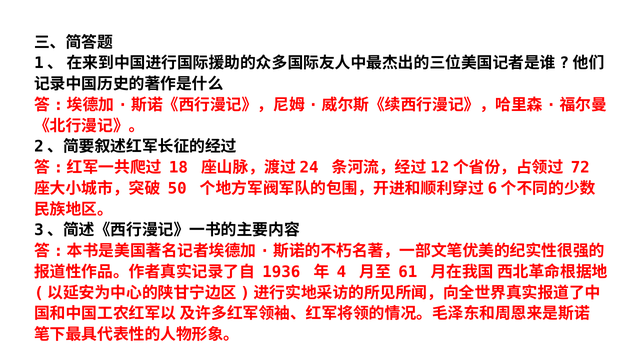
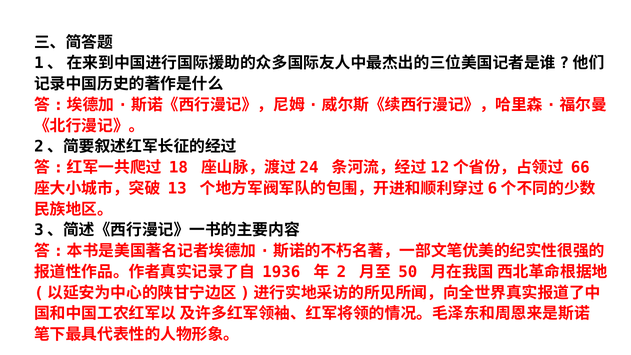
72: 72 -> 66
50: 50 -> 13
4: 4 -> 2
61: 61 -> 50
